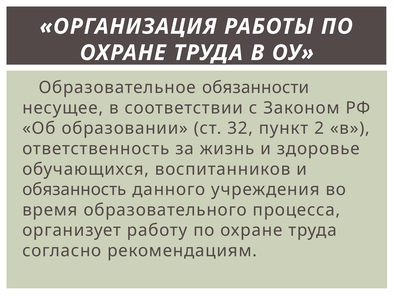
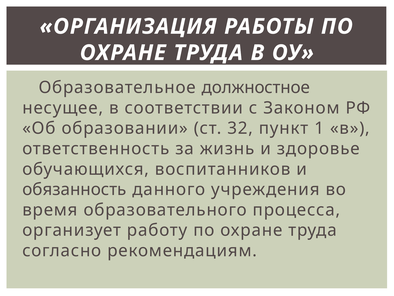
обязанности: обязанности -> должностное
2: 2 -> 1
